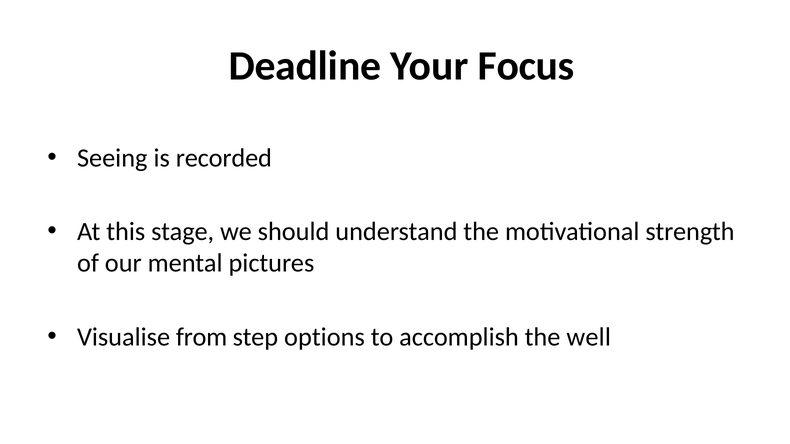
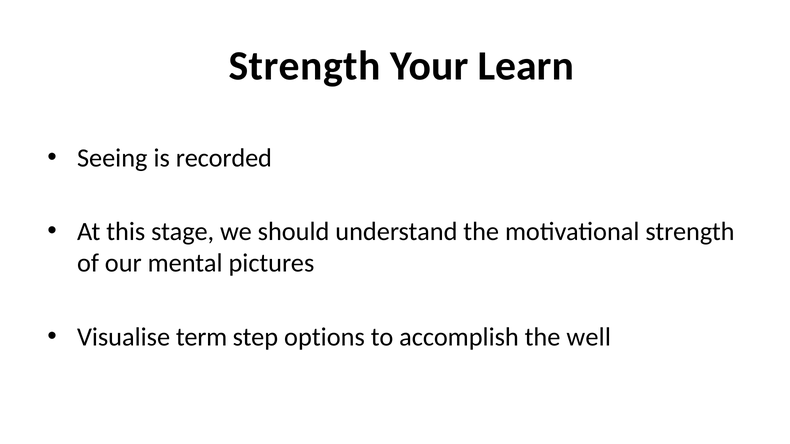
Deadline at (305, 66): Deadline -> Strength
Focus: Focus -> Learn
from: from -> term
